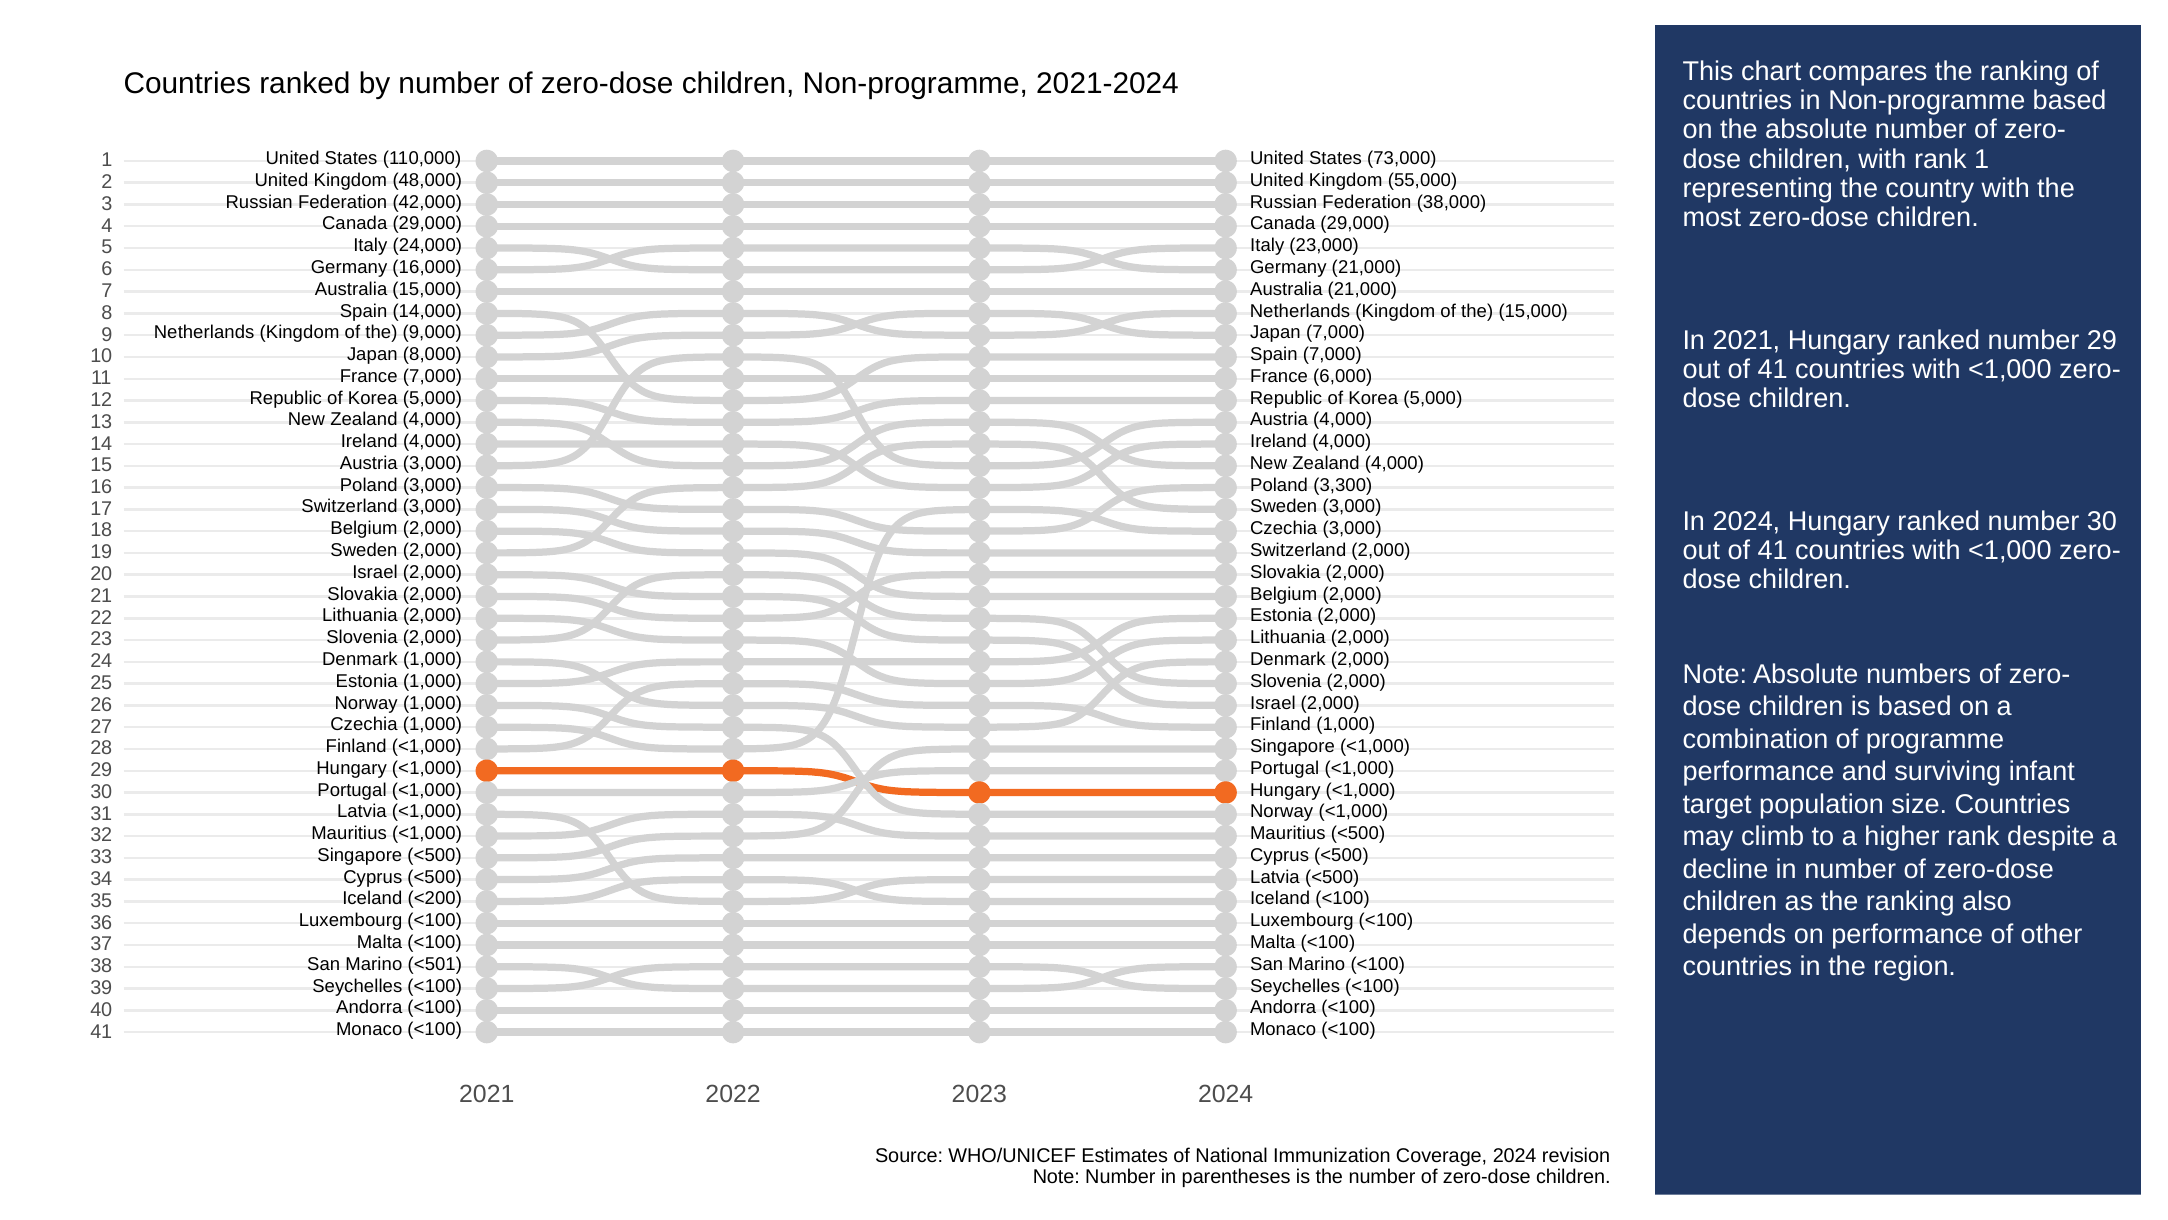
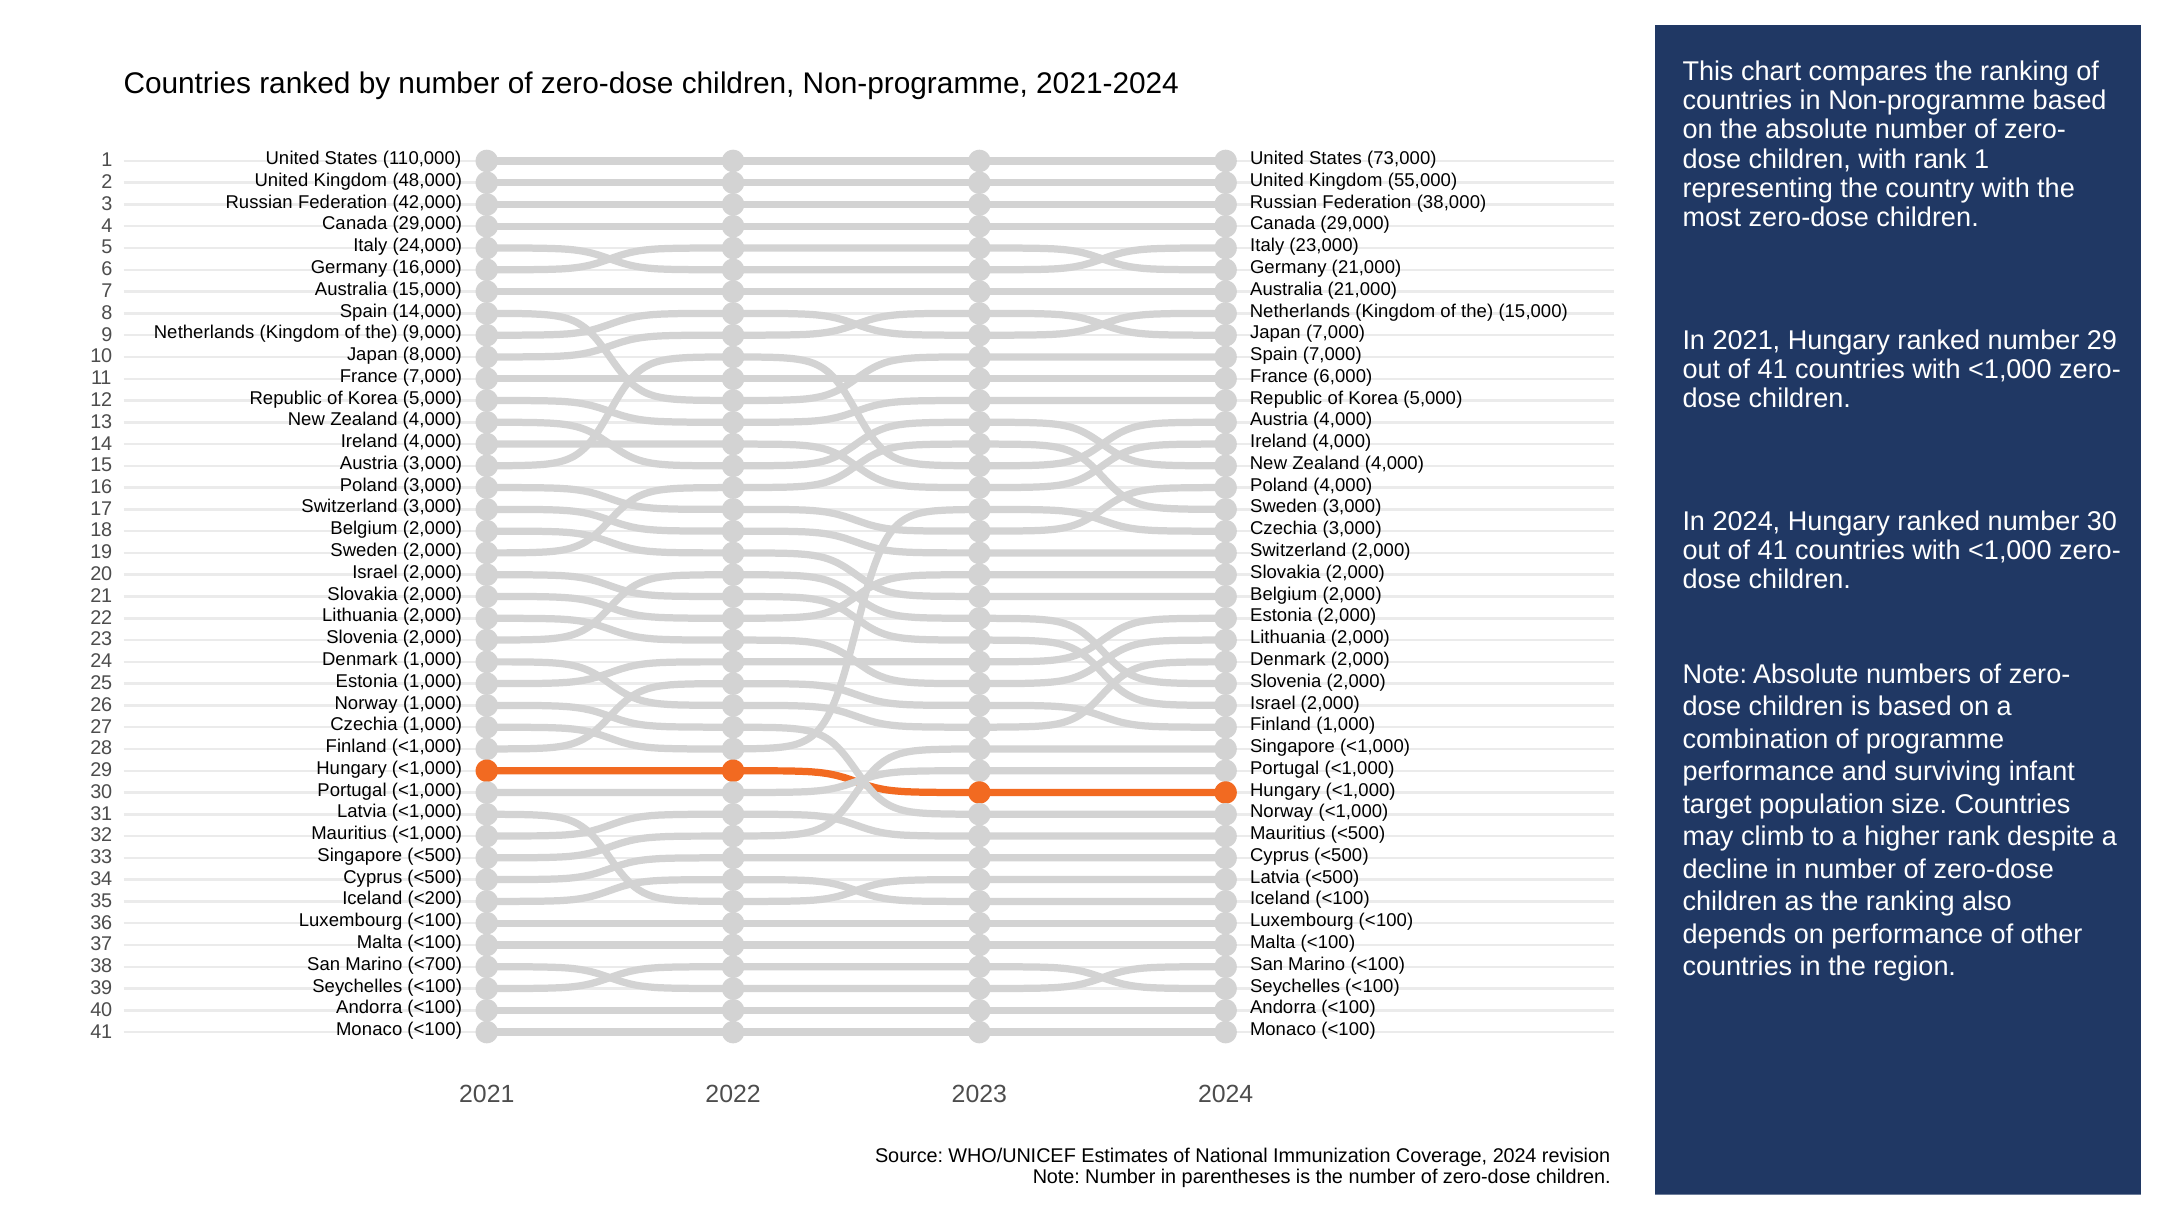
Poland 3,300: 3,300 -> 4,000
<501: <501 -> <700
